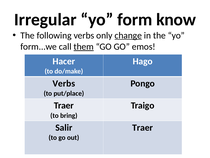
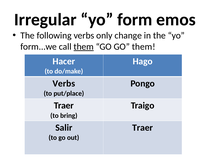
know: know -> emos
change underline: present -> none
GO emos: emos -> them
